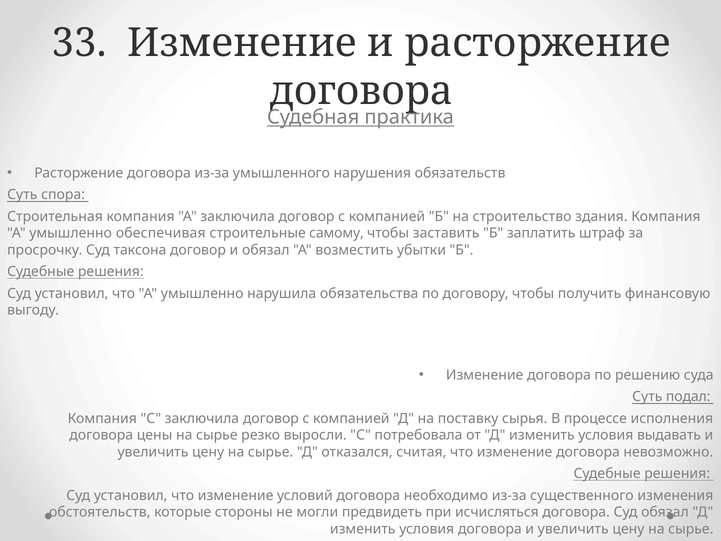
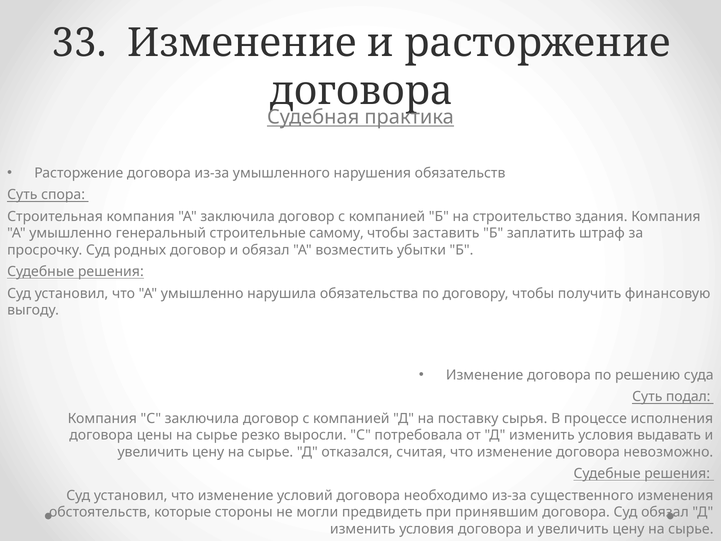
обеспечивая: обеспечивая -> генеральный
таксона: таксона -> родных
исчисляться: исчисляться -> принявшим
